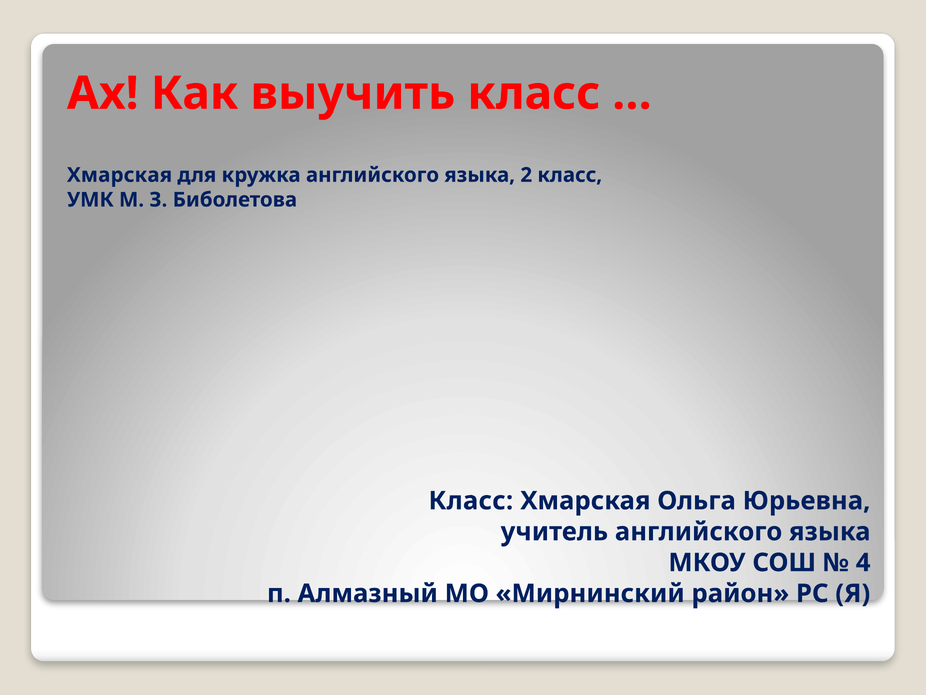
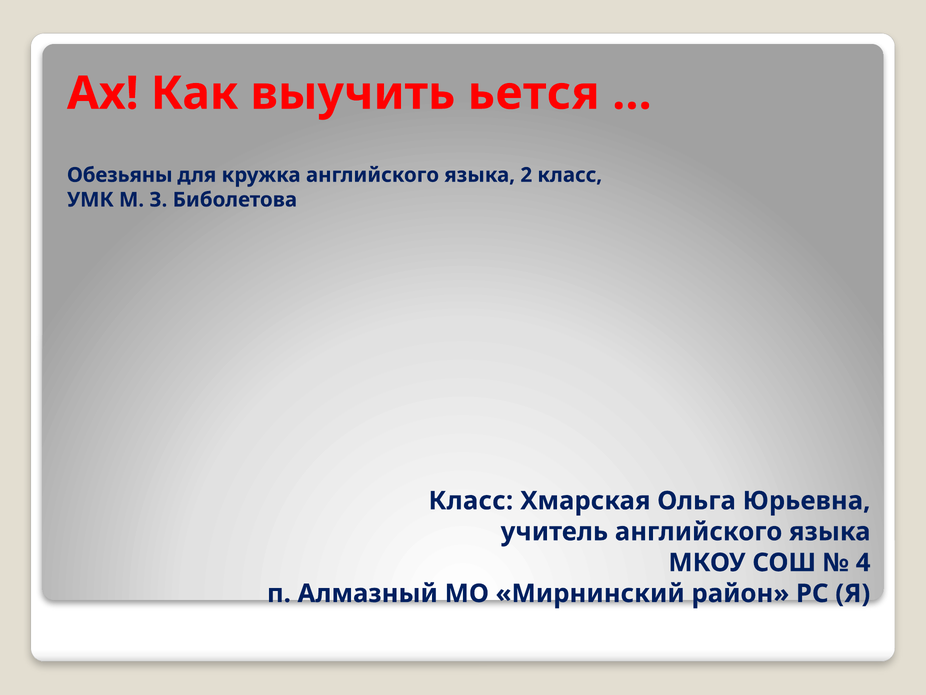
выучить класс: класс -> ьется
Хмарская at (120, 175): Хмарская -> Обезьяны
